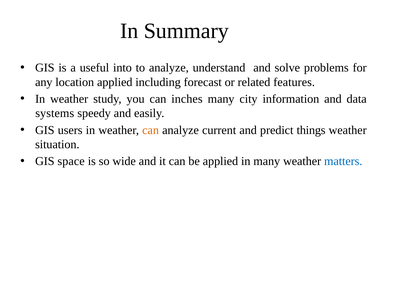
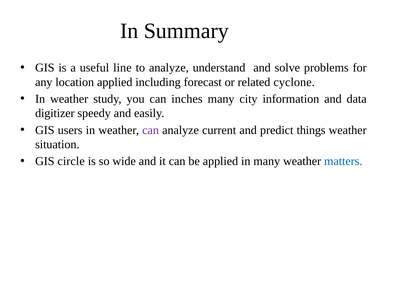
into: into -> line
features: features -> cyclone
systems: systems -> digitizer
can at (151, 130) colour: orange -> purple
space: space -> circle
